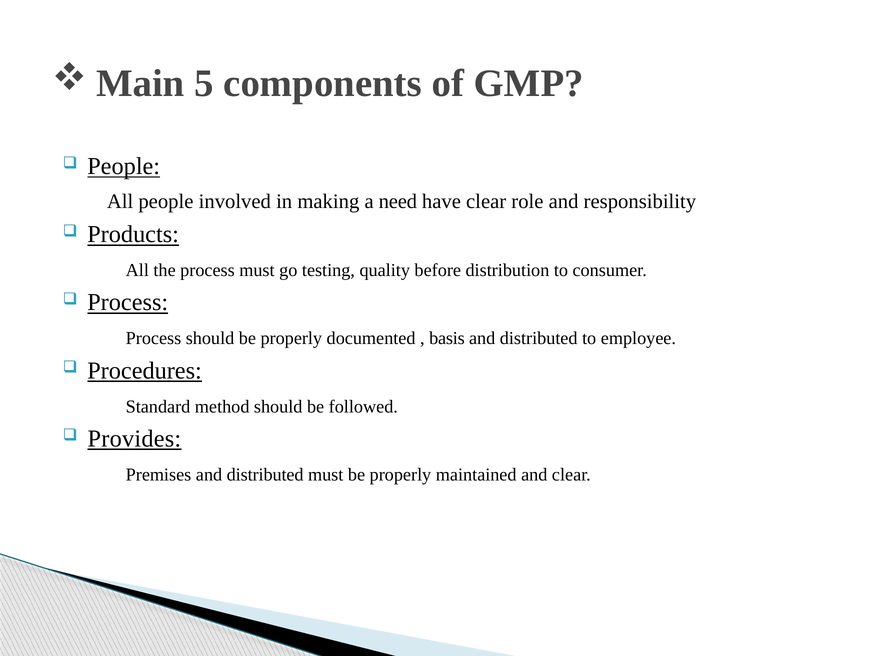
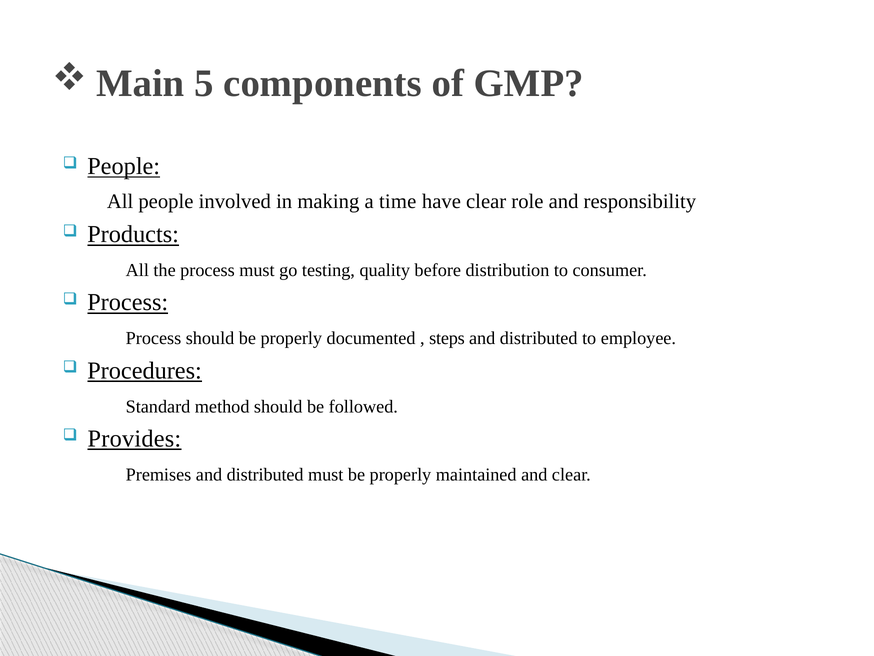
need: need -> time
basis: basis -> steps
